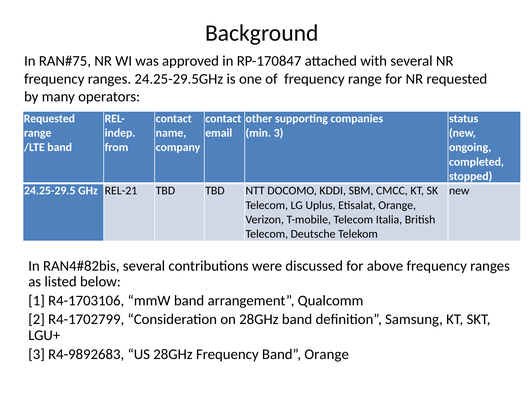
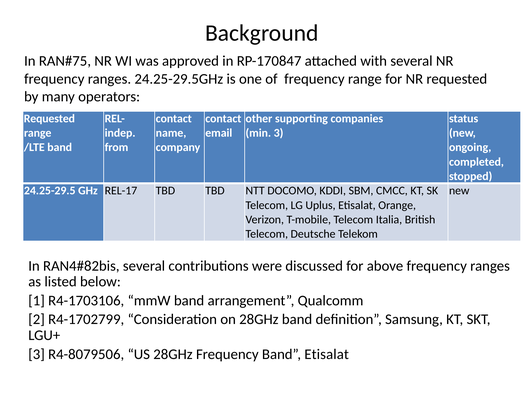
REL-21: REL-21 -> REL-17
R4-9892683: R4-9892683 -> R4-8079506
Band Orange: Orange -> Etisalat
